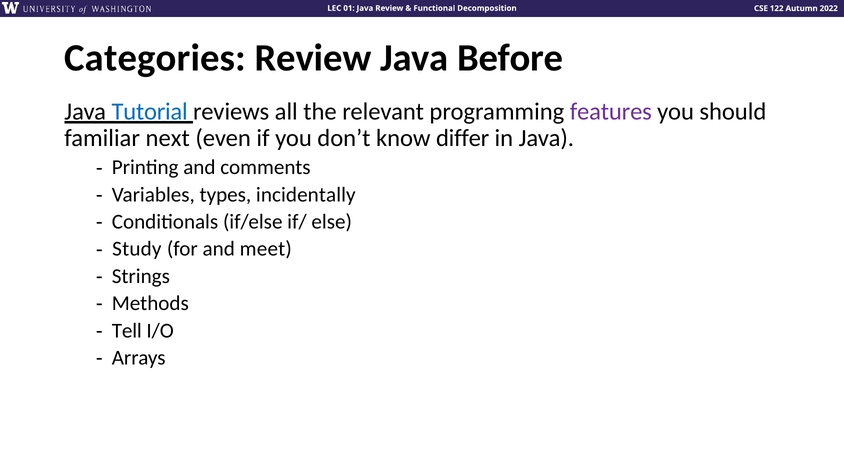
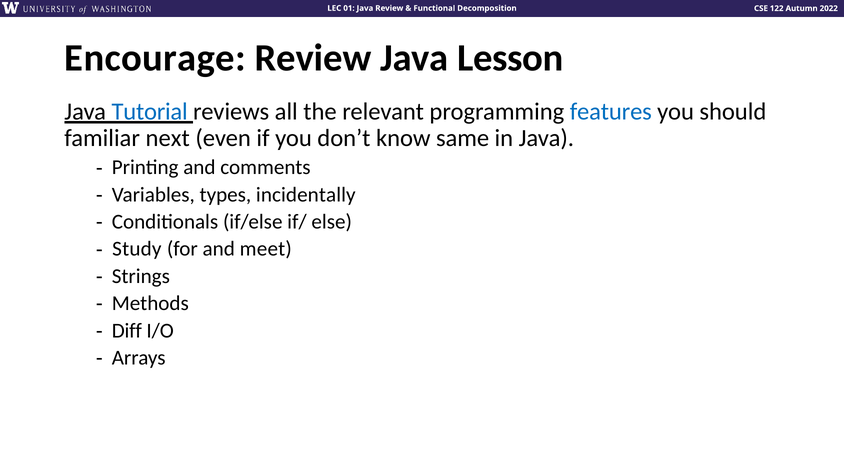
Categories: Categories -> Encourage
Before: Before -> Lesson
features colour: purple -> blue
differ: differ -> same
Tell: Tell -> Diff
